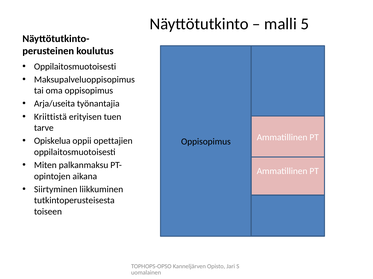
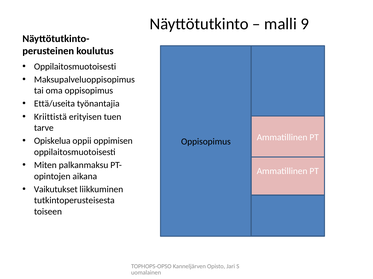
5: 5 -> 9
Arja/useita: Arja/useita -> Että/useita
opettajien: opettajien -> oppimisen
Siirtyminen: Siirtyminen -> Vaikutukset
